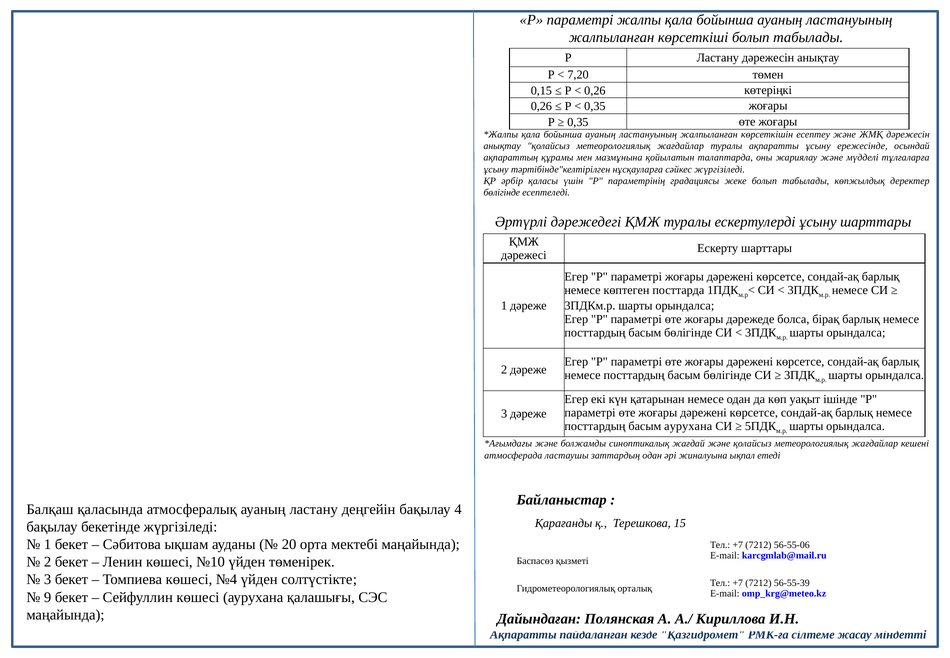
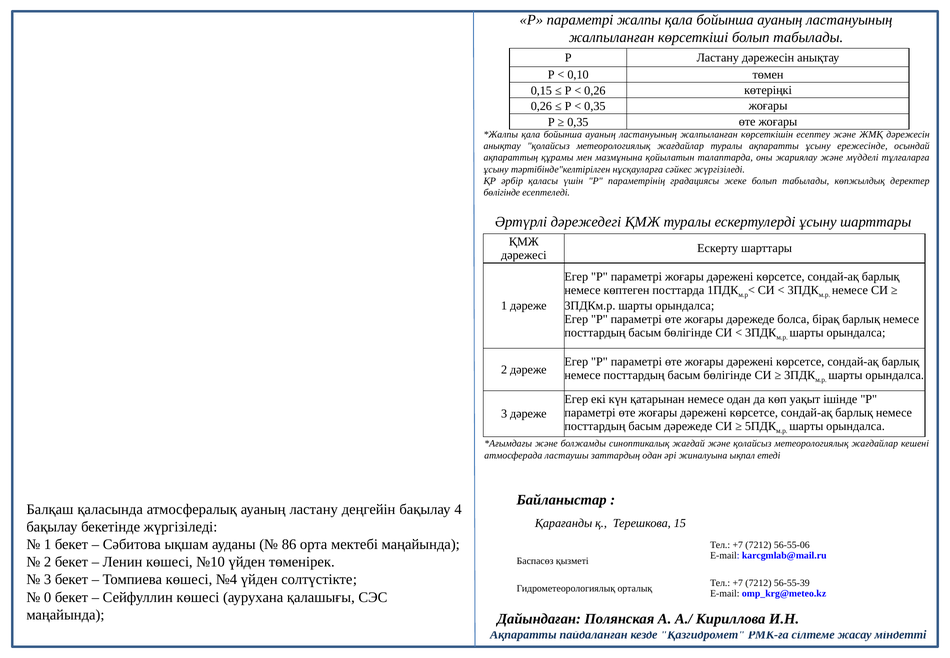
7,20: 7,20 -> 0,10
басым аурухана: аурухана -> дәрежеде
20: 20 -> 86
9: 9 -> 0
